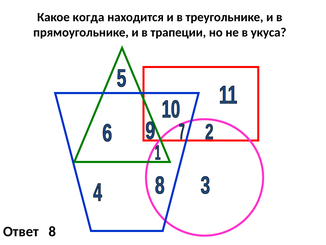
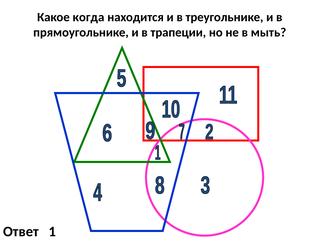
укуса: укуса -> мыть
8: 8 -> 1
